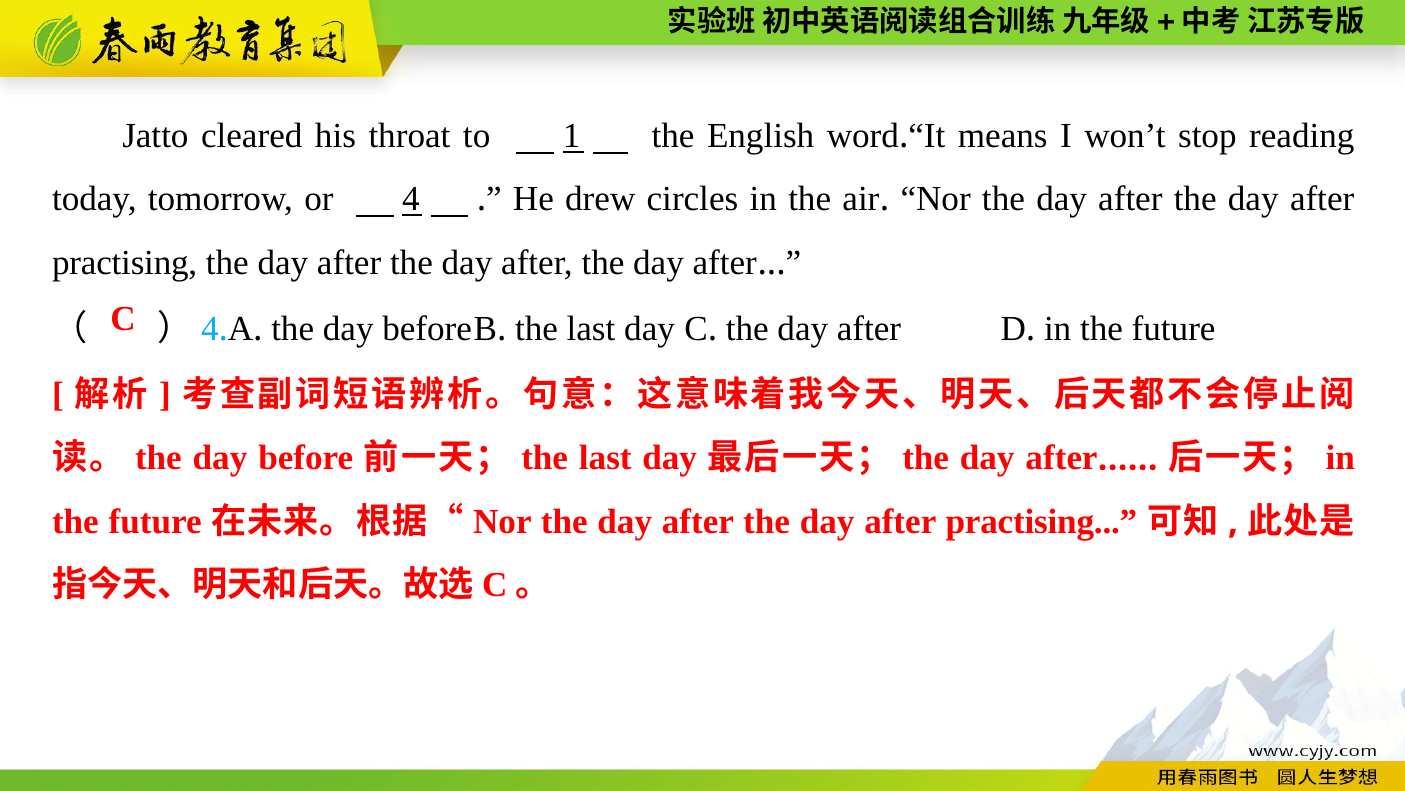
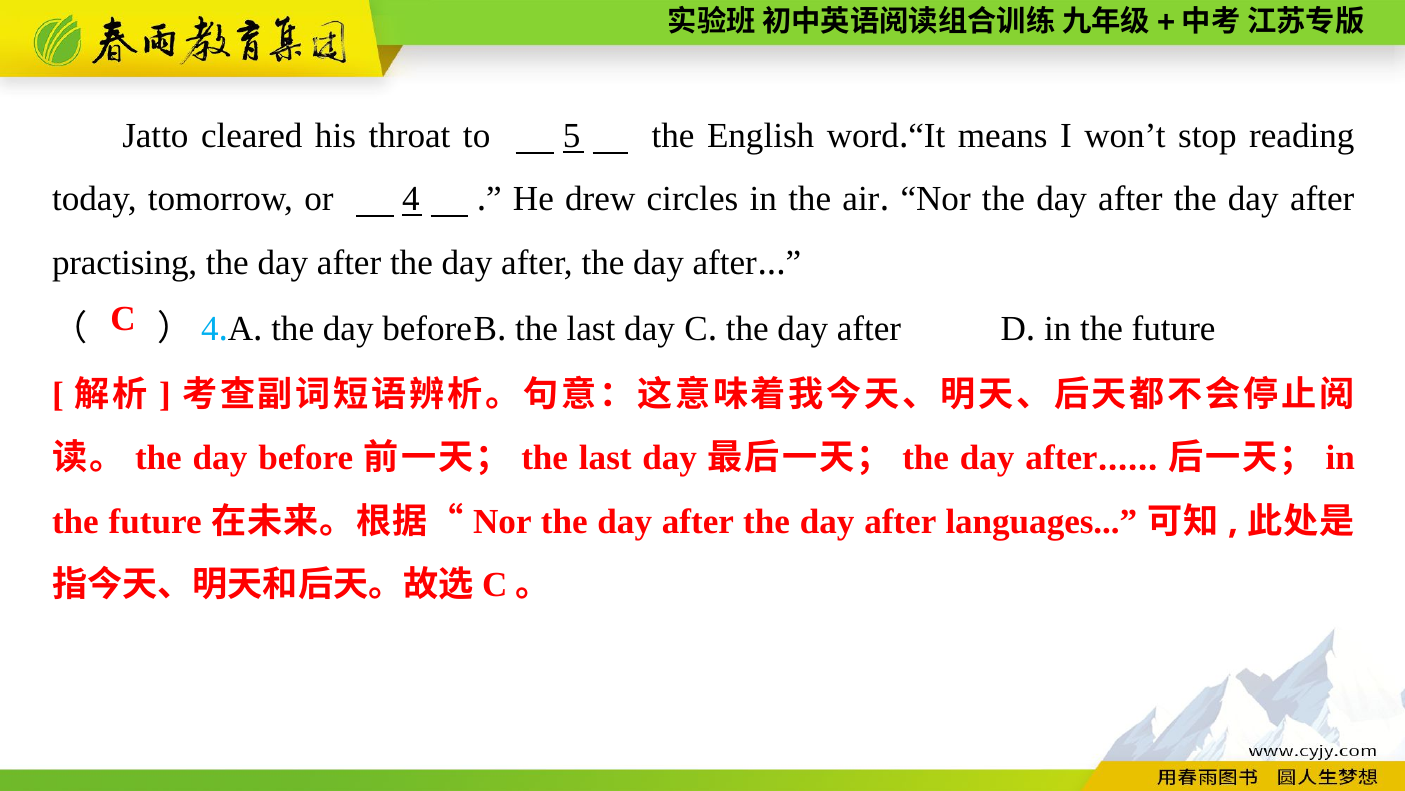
1: 1 -> 5
practising at (1041, 521): practising -> languages
